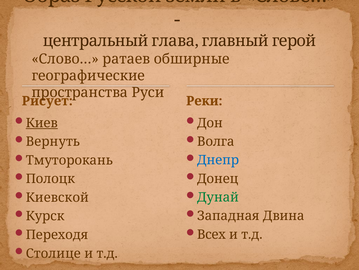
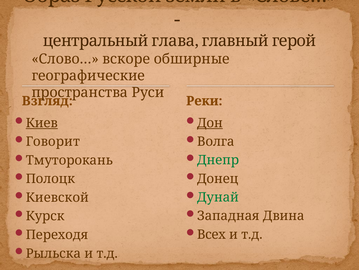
ратаев: ратаев -> вскоре
Рисует: Рисует -> Взгляд
Дон underline: none -> present
Вернуть: Вернуть -> Говорит
Днепр colour: blue -> green
Столице: Столице -> Рыльска
